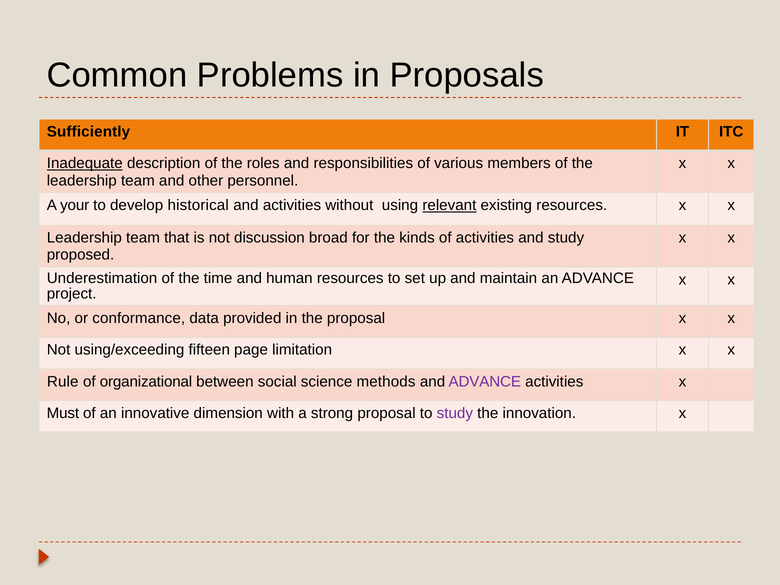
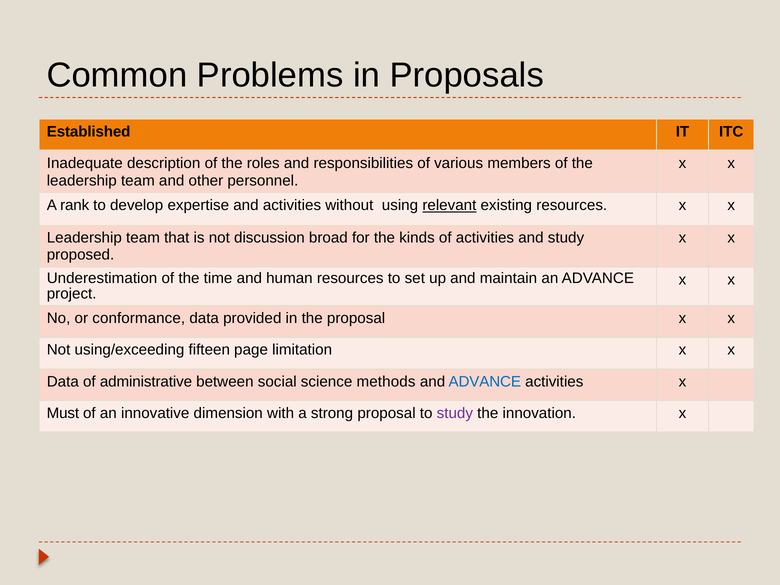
Sufficiently: Sufficiently -> Established
Inadequate underline: present -> none
your: your -> rank
historical: historical -> expertise
Rule at (63, 382): Rule -> Data
organizational: organizational -> administrative
ADVANCE at (485, 382) colour: purple -> blue
